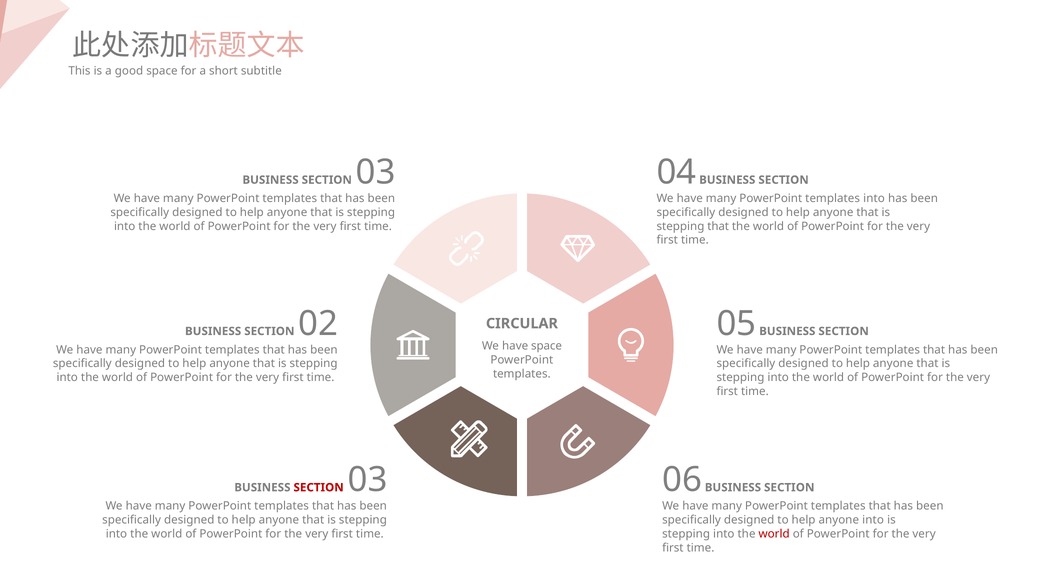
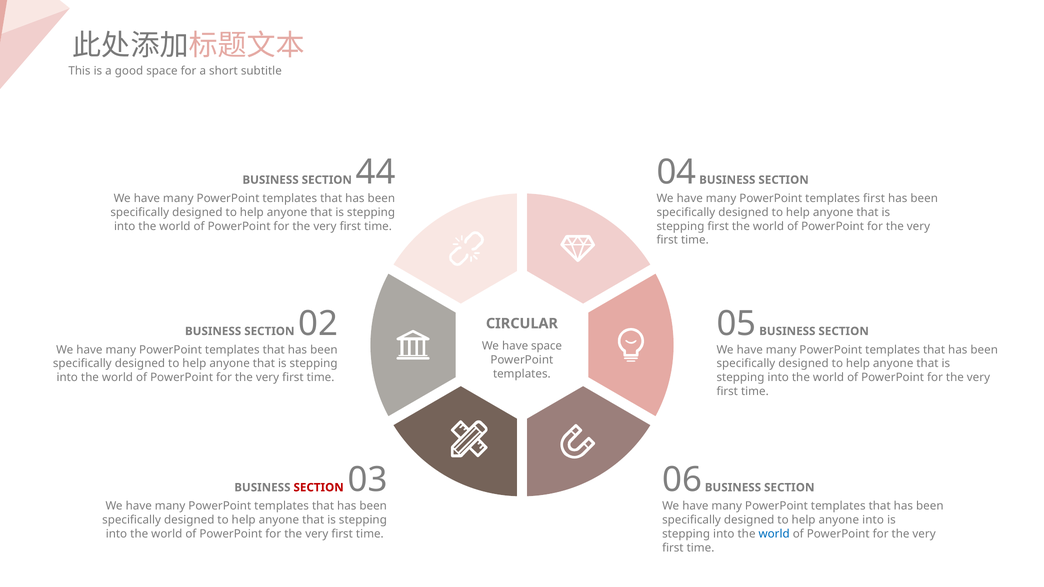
03 at (376, 172): 03 -> 44
templates into: into -> first
stepping that: that -> first
world at (774, 534) colour: red -> blue
